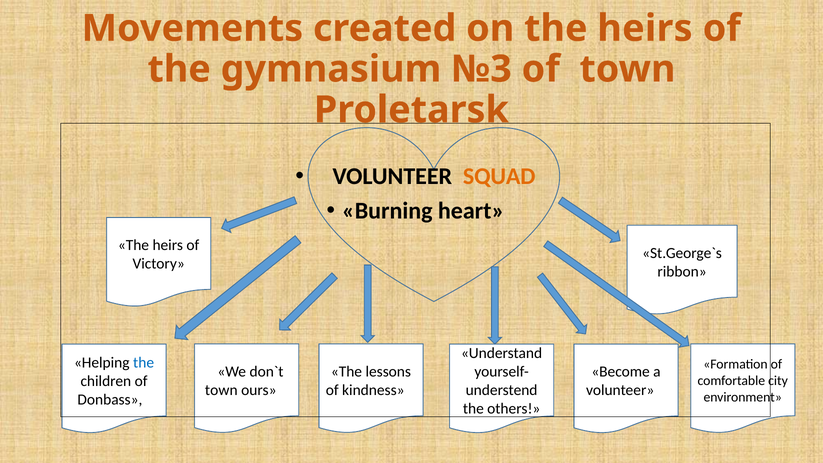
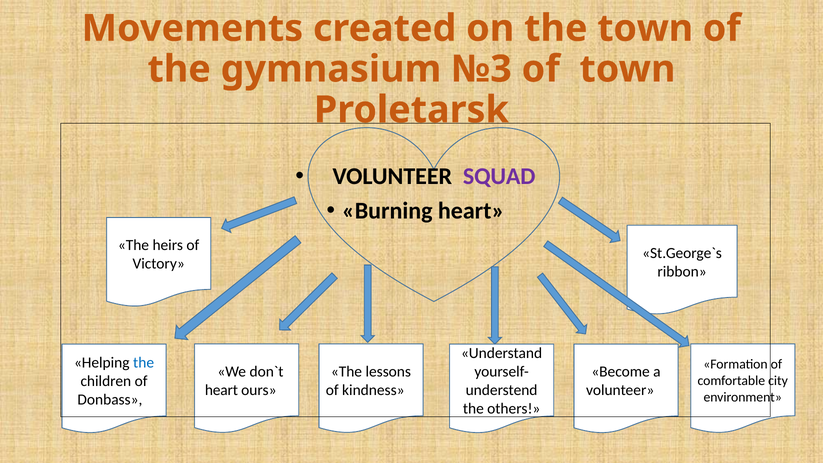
on the heirs: heirs -> town
SQUAD colour: orange -> purple
town at (221, 390): town -> heart
